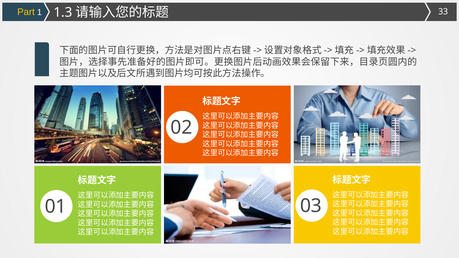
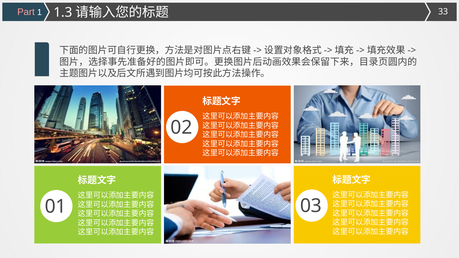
Part colour: yellow -> pink
